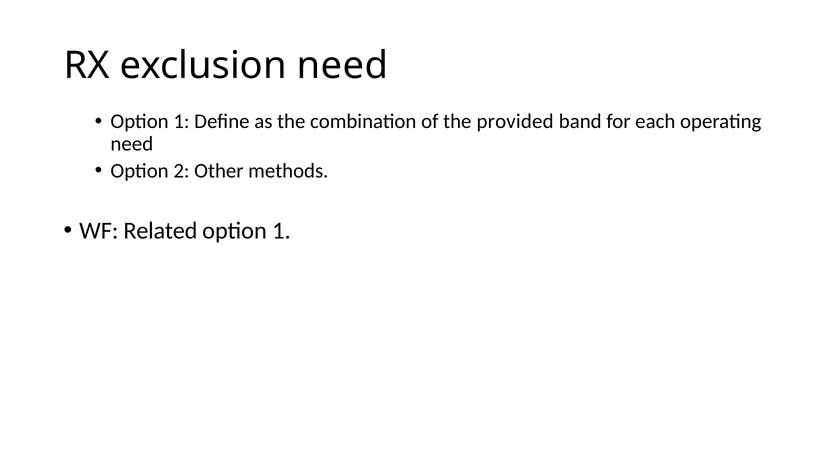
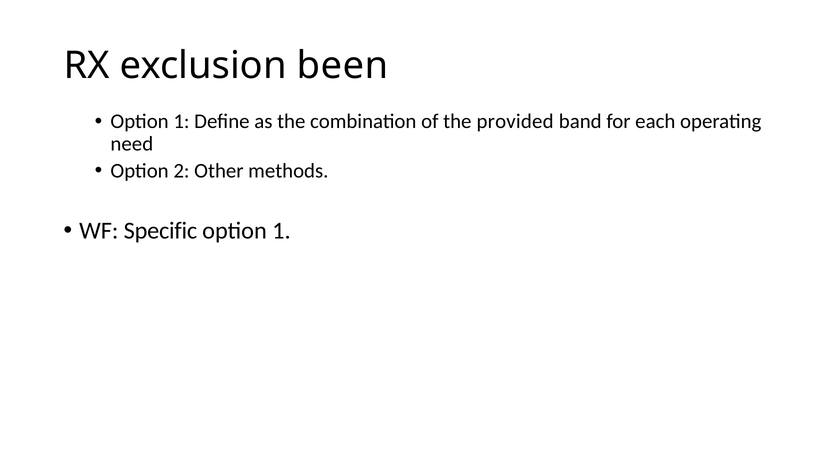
exclusion need: need -> been
Related: Related -> Specific
